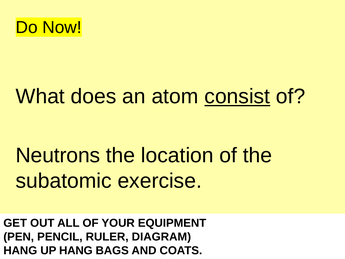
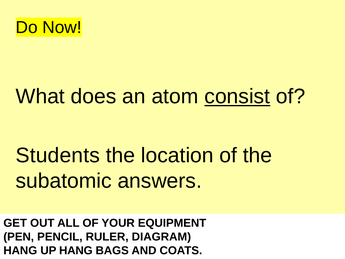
Neutrons: Neutrons -> Students
exercise: exercise -> answers
